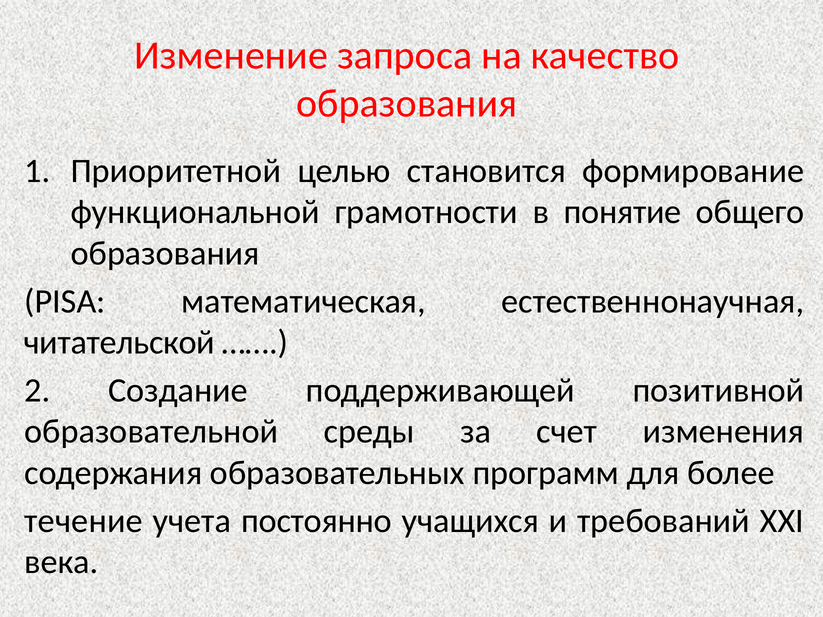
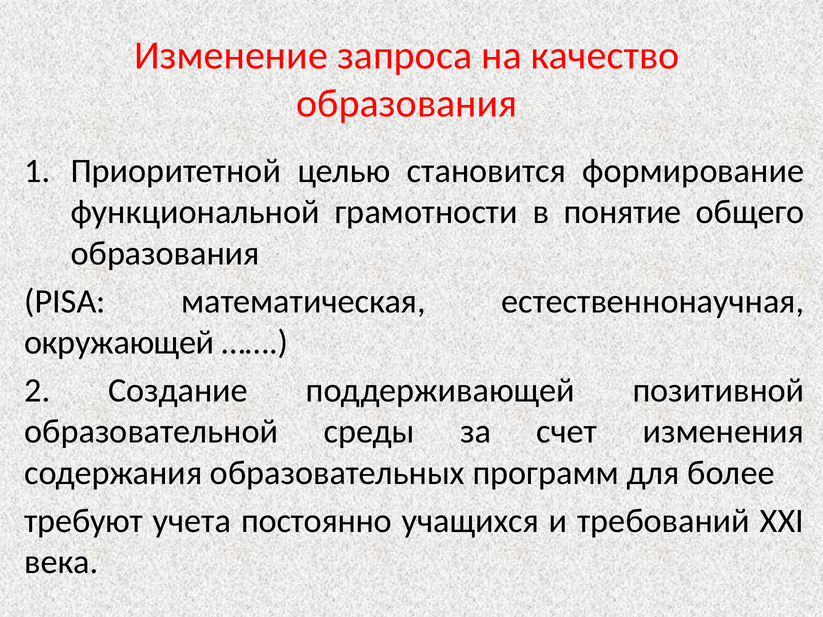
читательской: читательской -> окружающей
течение: течение -> требуют
